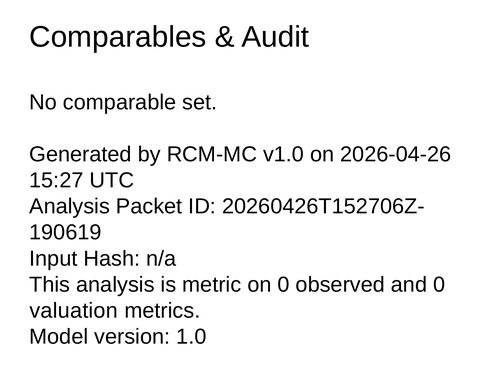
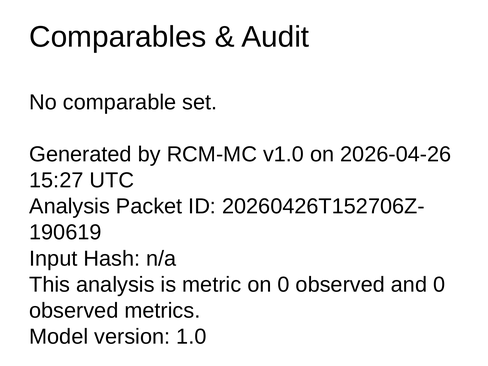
valuation at (74, 311): valuation -> observed
